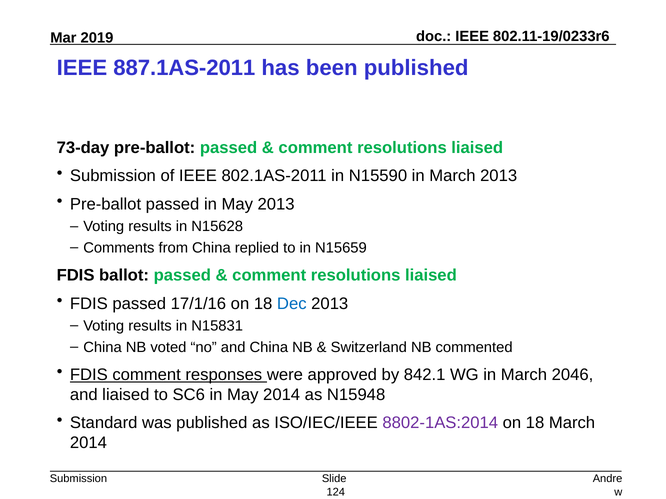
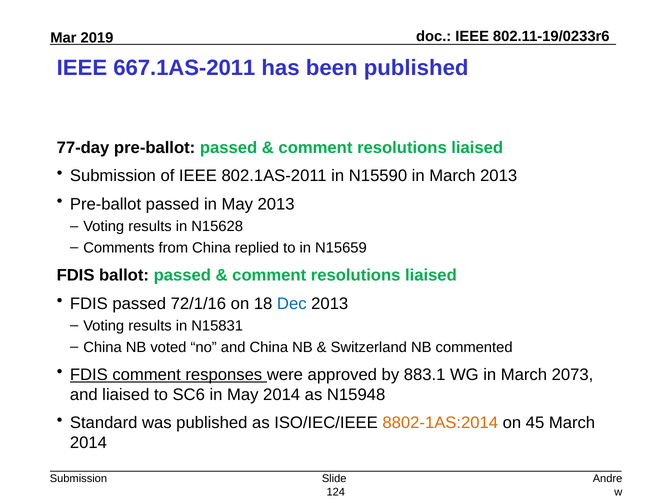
887.1AS-2011: 887.1AS-2011 -> 667.1AS-2011
73-day: 73-day -> 77-day
17/1/16: 17/1/16 -> 72/1/16
842.1: 842.1 -> 883.1
2046: 2046 -> 2073
8802-1AS:2014 colour: purple -> orange
18 at (535, 423): 18 -> 45
